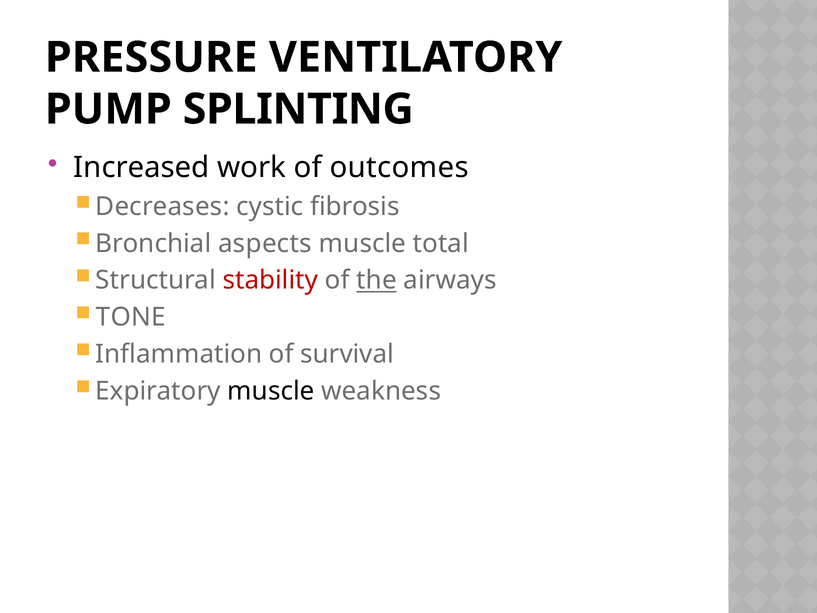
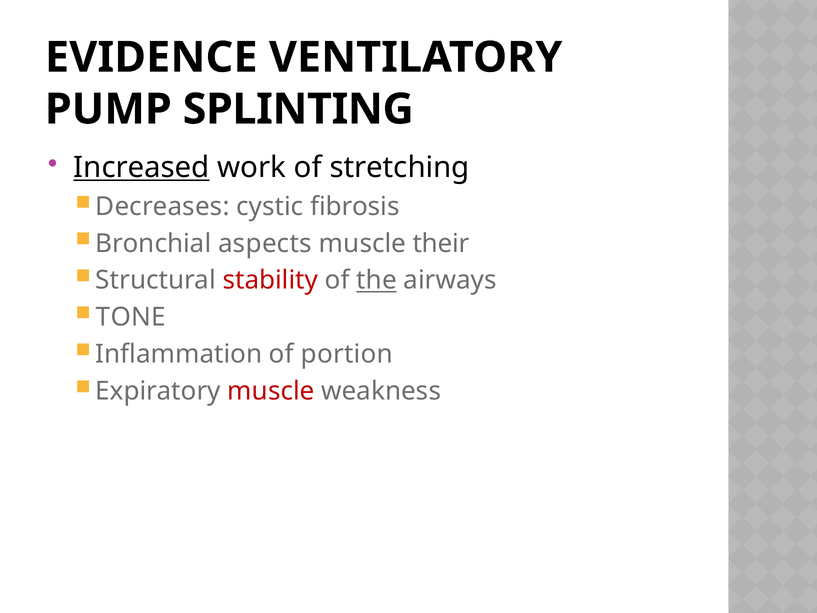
PRESSURE: PRESSURE -> EVIDENCE
Increased underline: none -> present
outcomes: outcomes -> stretching
total: total -> their
survival: survival -> portion
muscle at (271, 391) colour: black -> red
